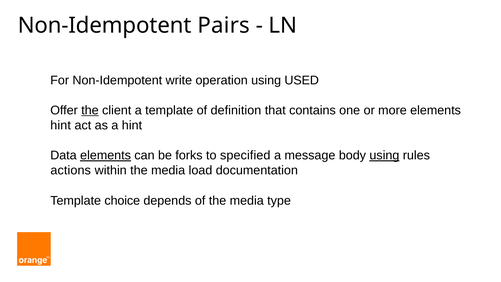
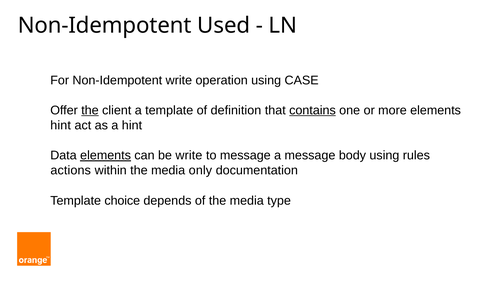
Pairs: Pairs -> Used
USED: USED -> CASE
contains underline: none -> present
be forks: forks -> write
to specified: specified -> message
using at (384, 155) underline: present -> none
load: load -> only
